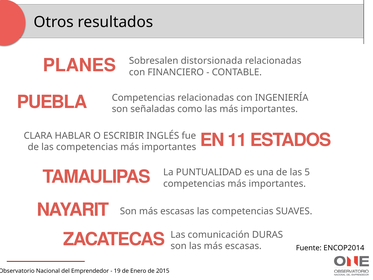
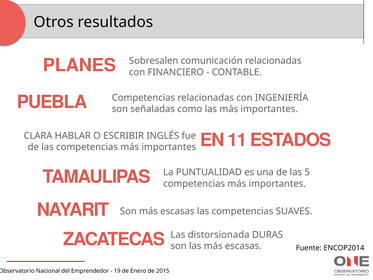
distorsionada: distorsionada -> comunicación
comunicación: comunicación -> distorsionada
